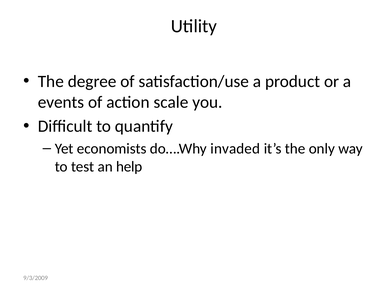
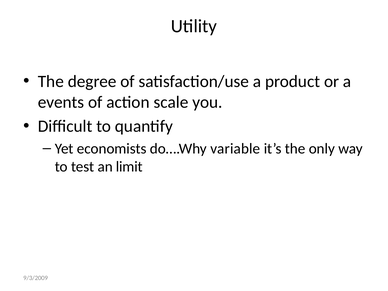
invaded: invaded -> variable
help: help -> limit
